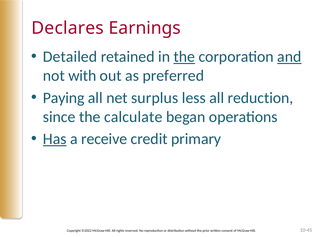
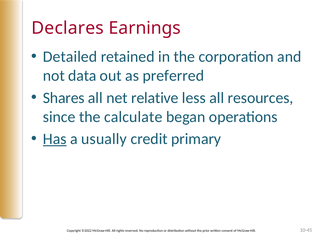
the at (184, 57) underline: present -> none
and underline: present -> none
with: with -> data
Paying: Paying -> Shares
surplus: surplus -> relative
reduction: reduction -> resources
receive: receive -> usually
